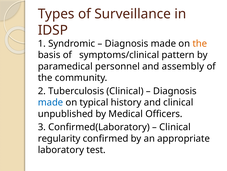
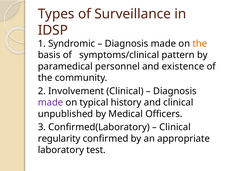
assembly: assembly -> existence
Tuberculosis: Tuberculosis -> Involvement
made at (51, 102) colour: blue -> purple
